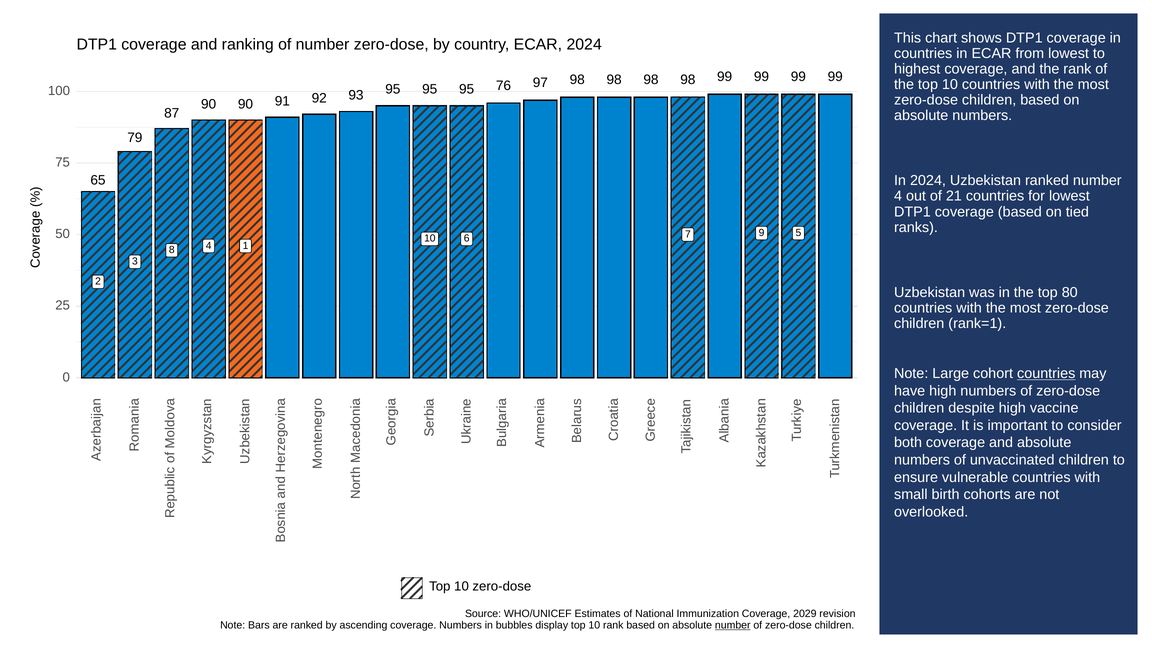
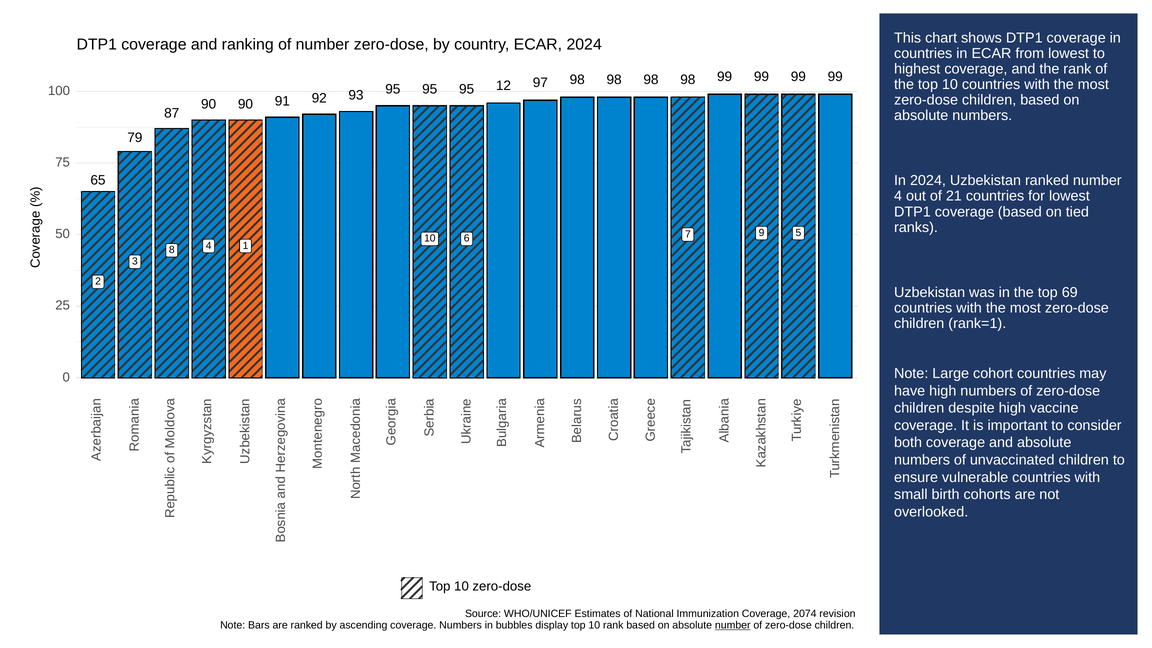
76: 76 -> 12
80: 80 -> 69
countries at (1046, 374) underline: present -> none
2029: 2029 -> 2074
